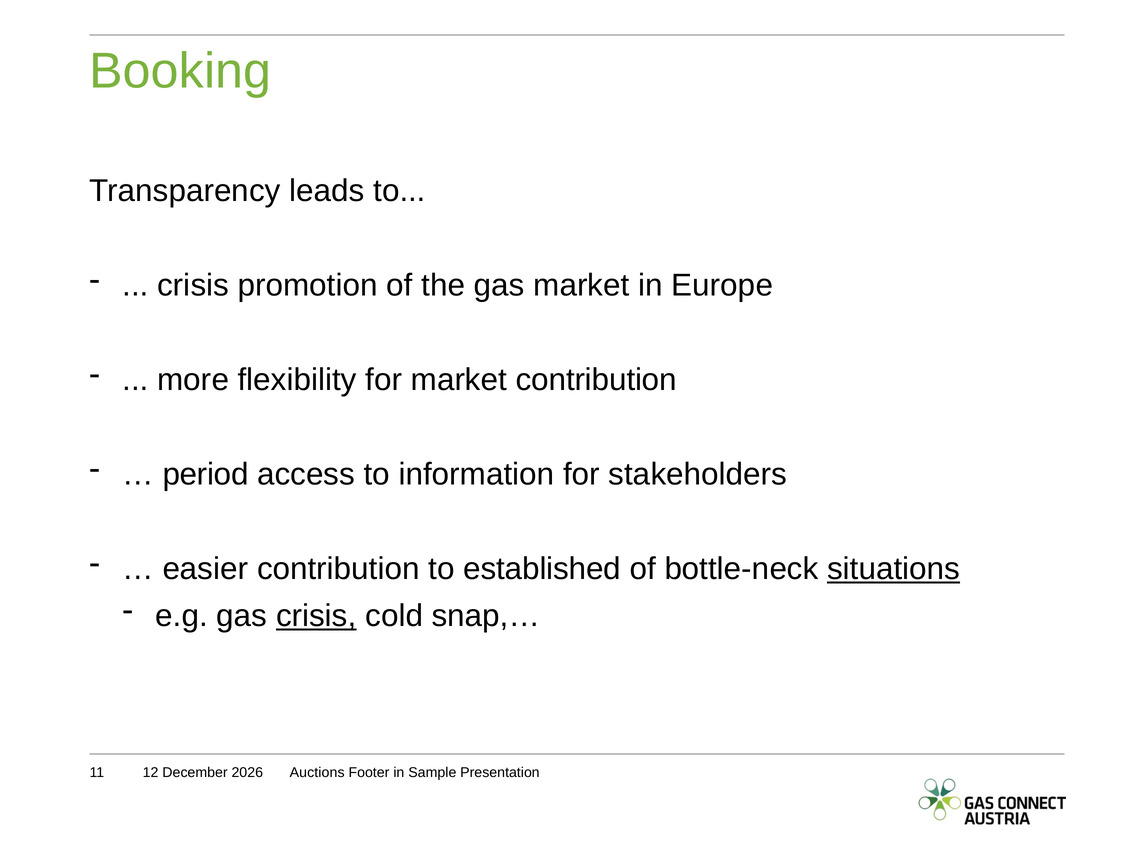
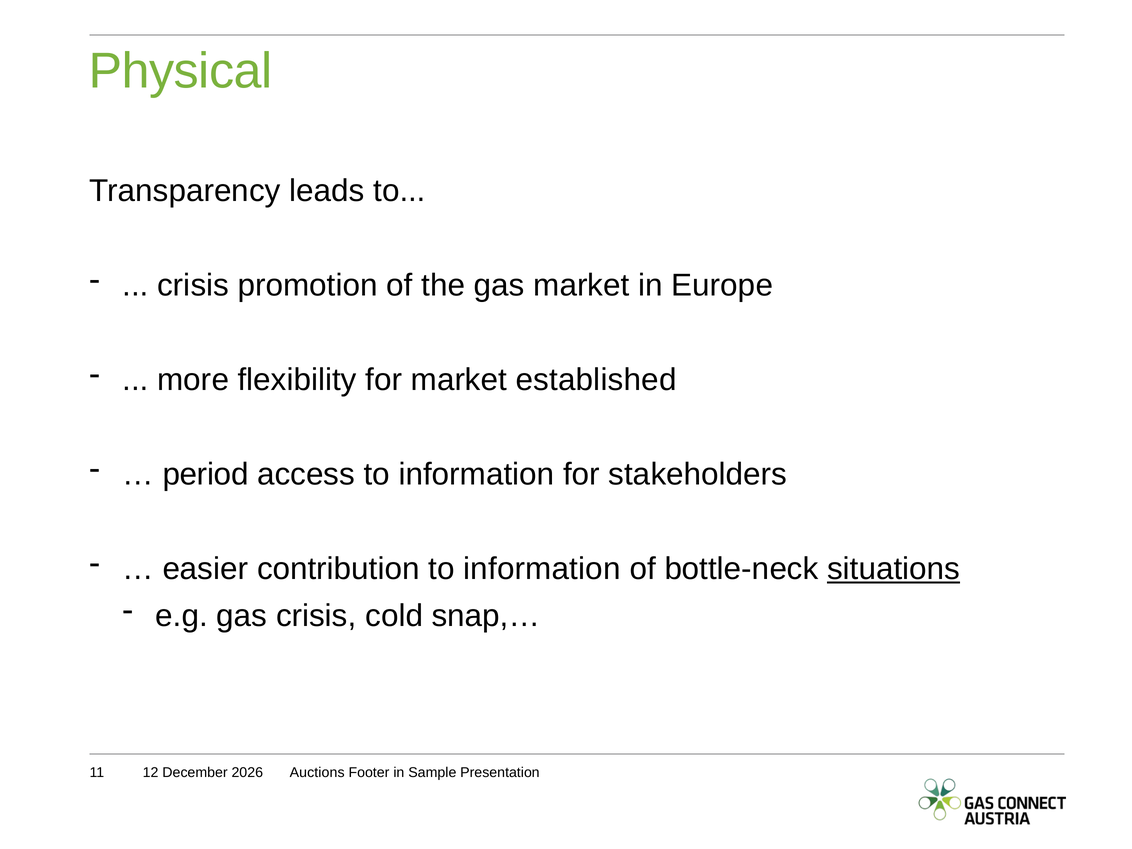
Booking: Booking -> Physical
market contribution: contribution -> established
contribution to established: established -> information
crisis at (316, 616) underline: present -> none
